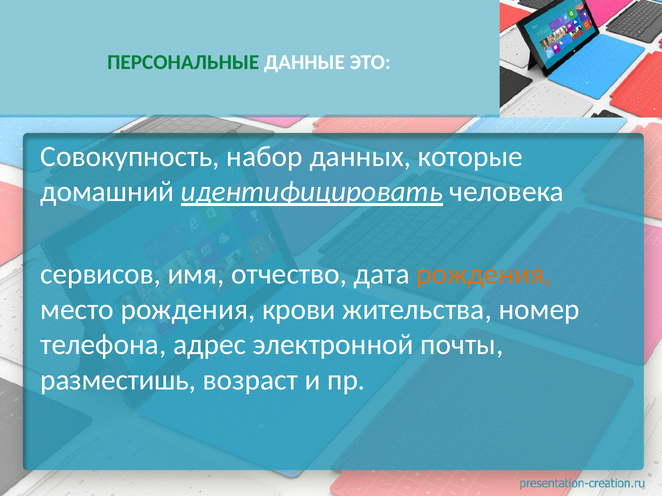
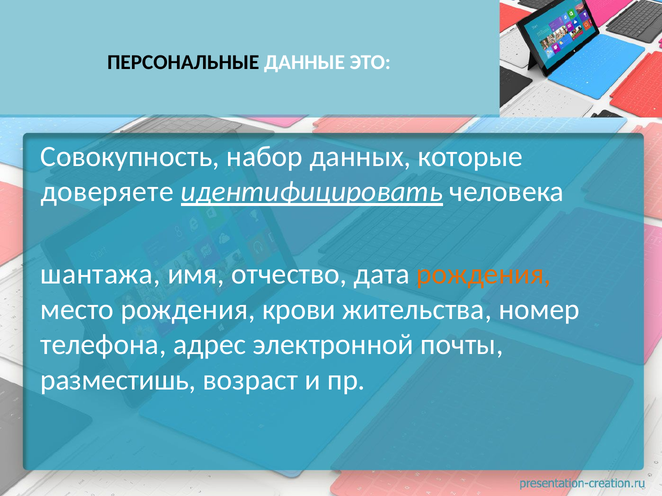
ПЕРСОНАЛЬНЫЕ colour: green -> black
домашний: домашний -> доверяете
сервисов: сервисов -> шантажа
